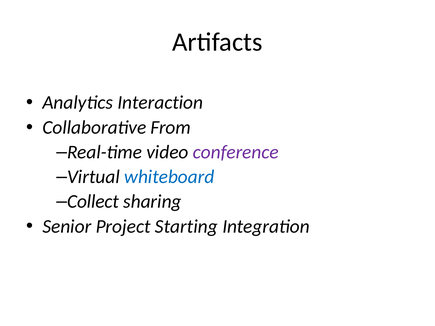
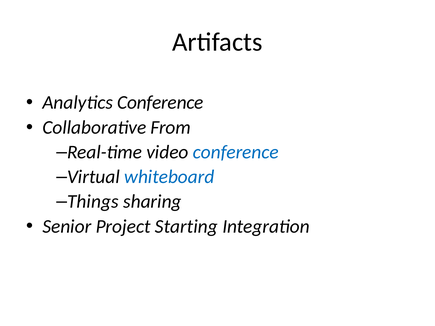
Analytics Interaction: Interaction -> Conference
conference at (236, 152) colour: purple -> blue
Collect: Collect -> Things
